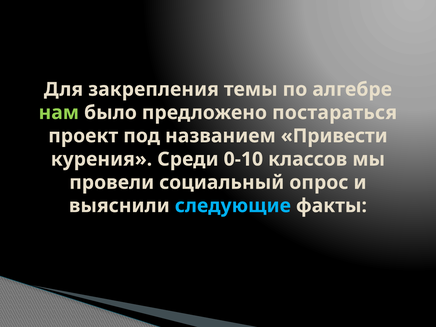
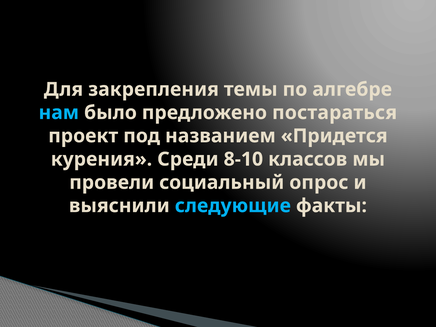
нам colour: light green -> light blue
Привести: Привести -> Придется
0-10: 0-10 -> 8-10
